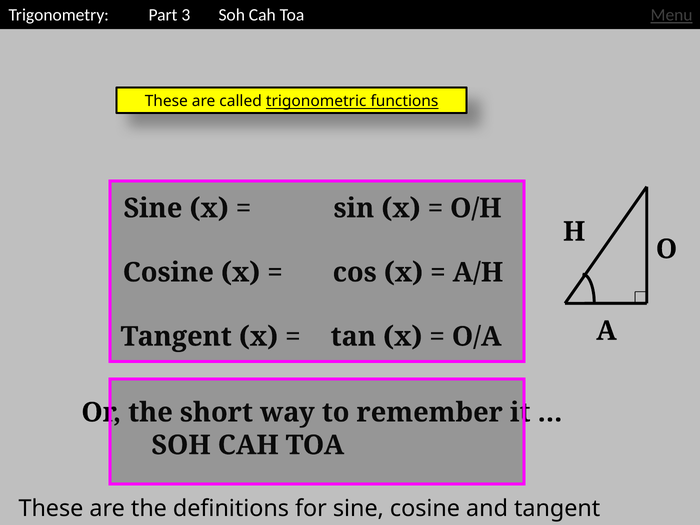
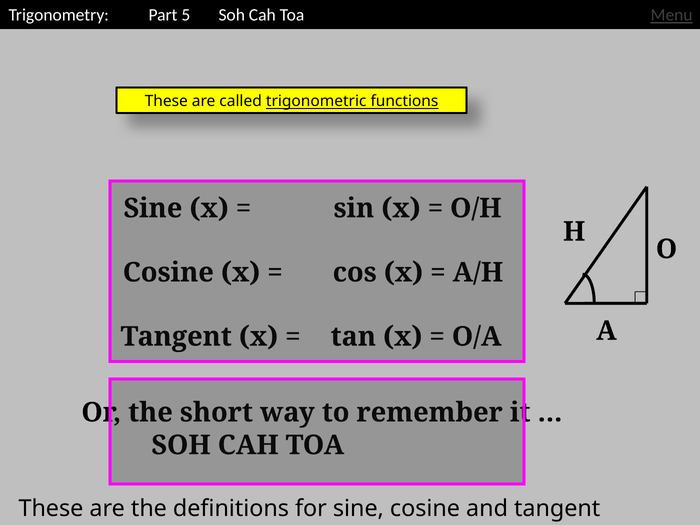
3: 3 -> 5
